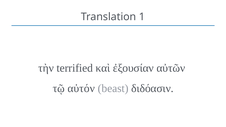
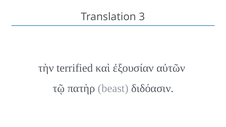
1: 1 -> 3
αὐτόν: αὐτόν -> πατὴρ
